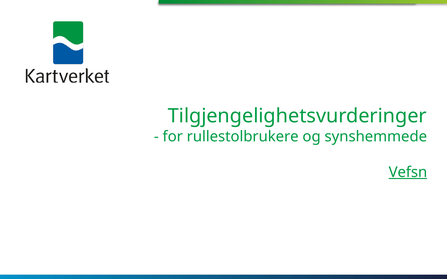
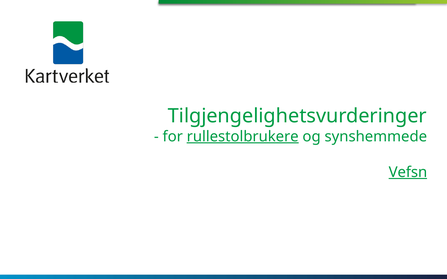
rullestolbrukere underline: none -> present
